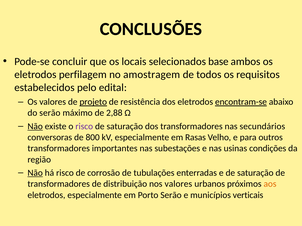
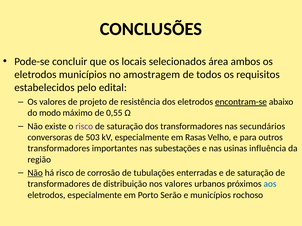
base: base -> área
eletrodos perfilagem: perfilagem -> municípios
projeto underline: present -> none
do serão: serão -> modo
2,88: 2,88 -> 0,55
Não at (35, 127) underline: present -> none
800: 800 -> 503
condições: condições -> influência
aos colour: orange -> blue
verticais: verticais -> rochoso
